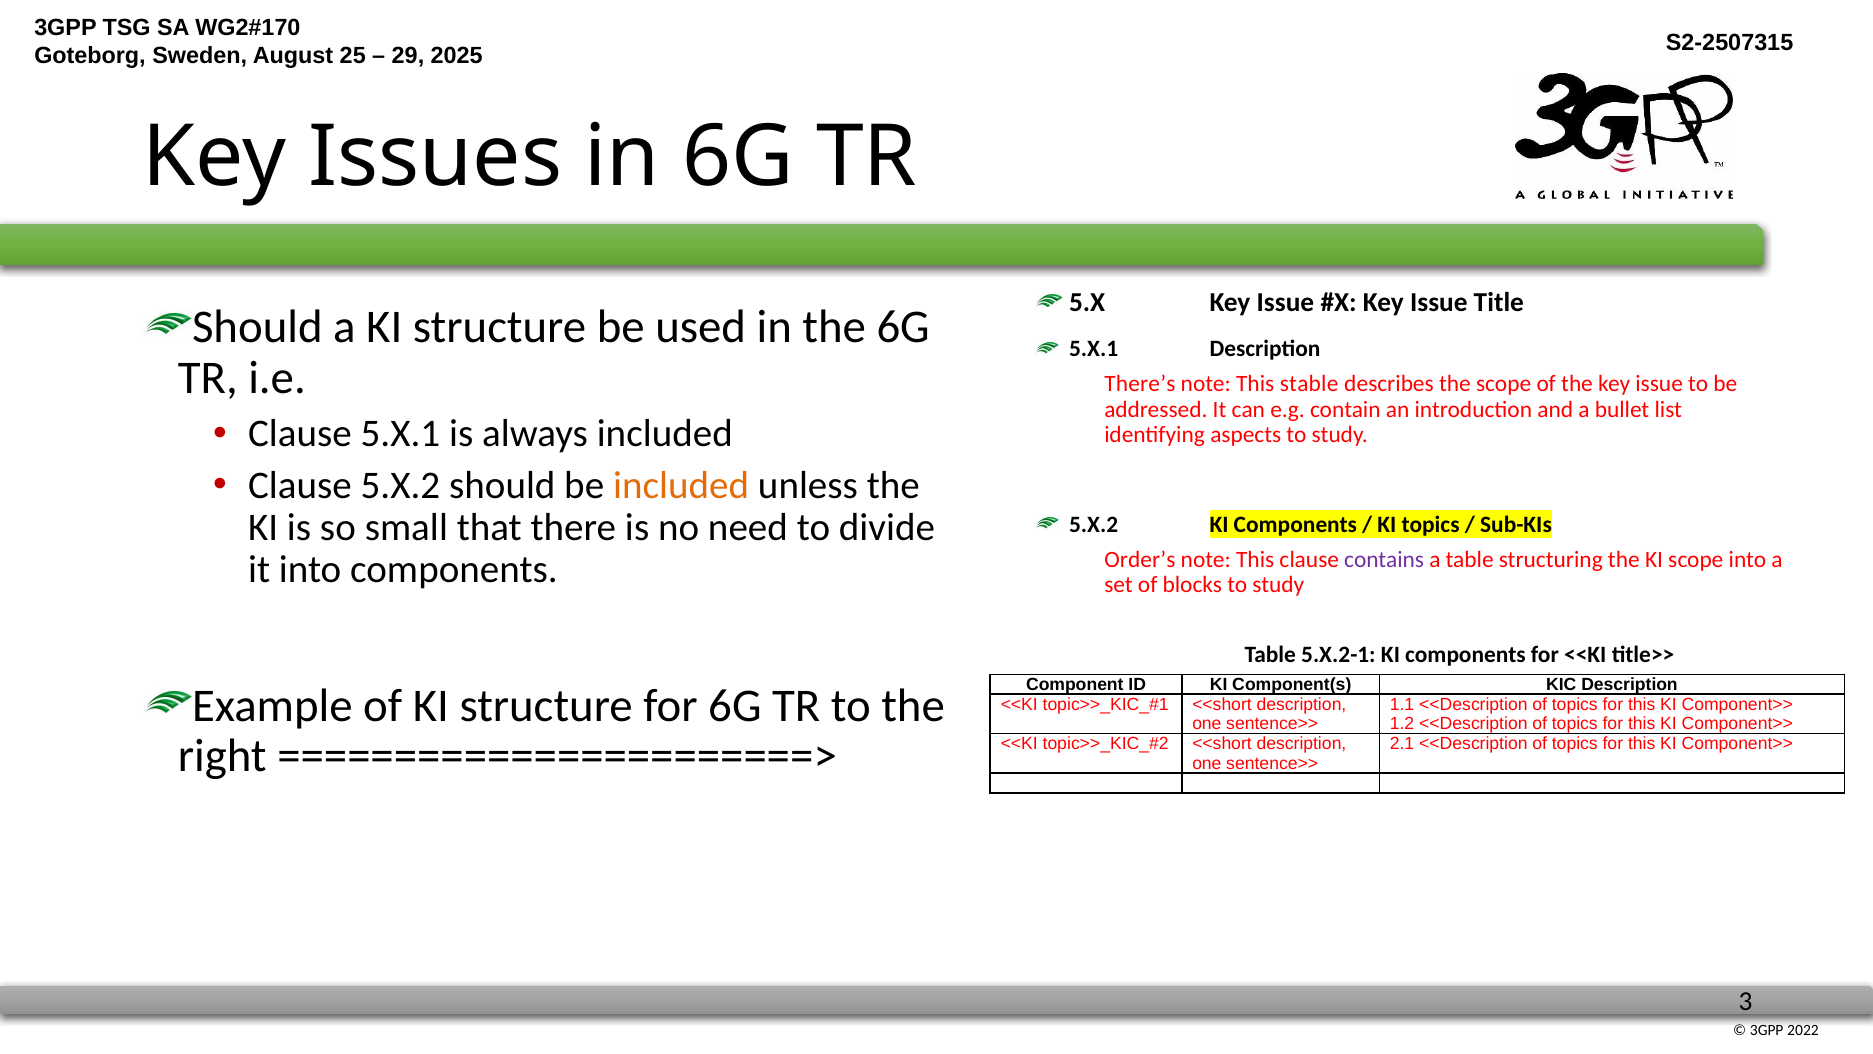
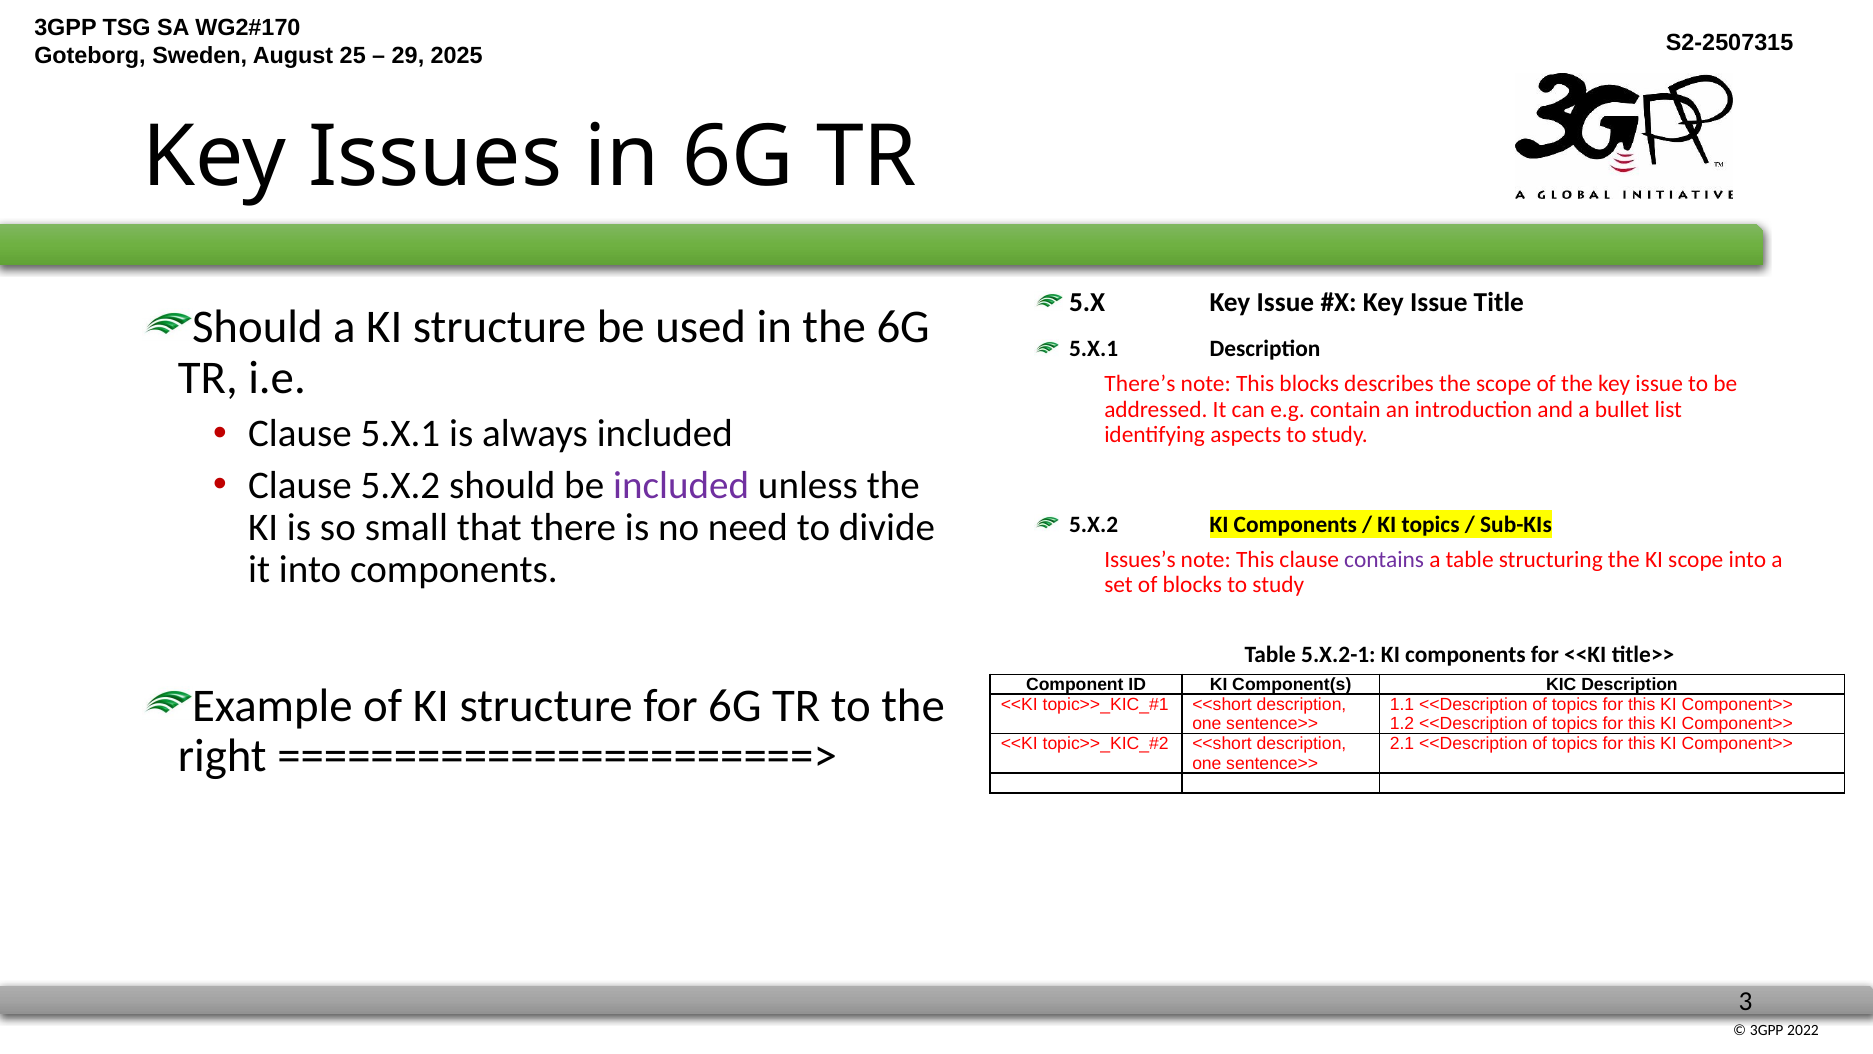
This stable: stable -> blocks
included at (681, 485) colour: orange -> purple
Order’s: Order’s -> Issues’s
